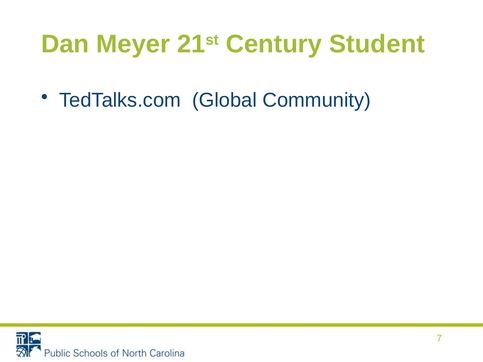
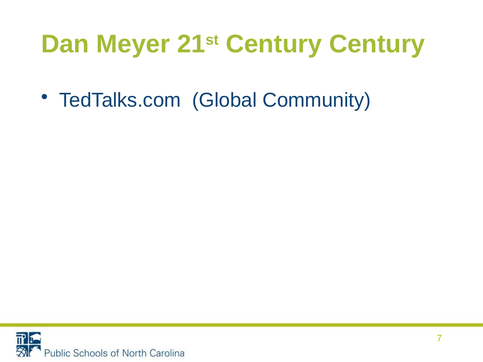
Century Student: Student -> Century
